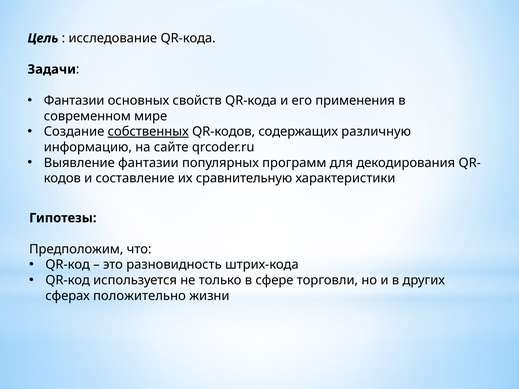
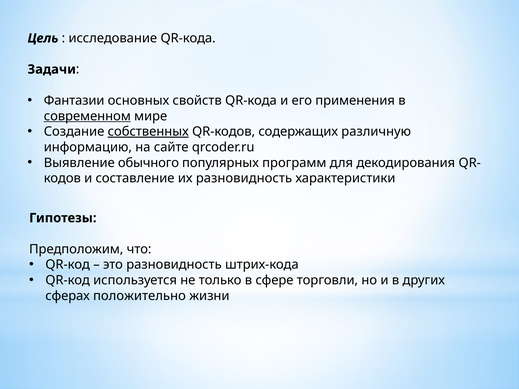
современном underline: none -> present
Выявление фантазии: фантазии -> обычного
их сравнительную: сравнительную -> разновидность
